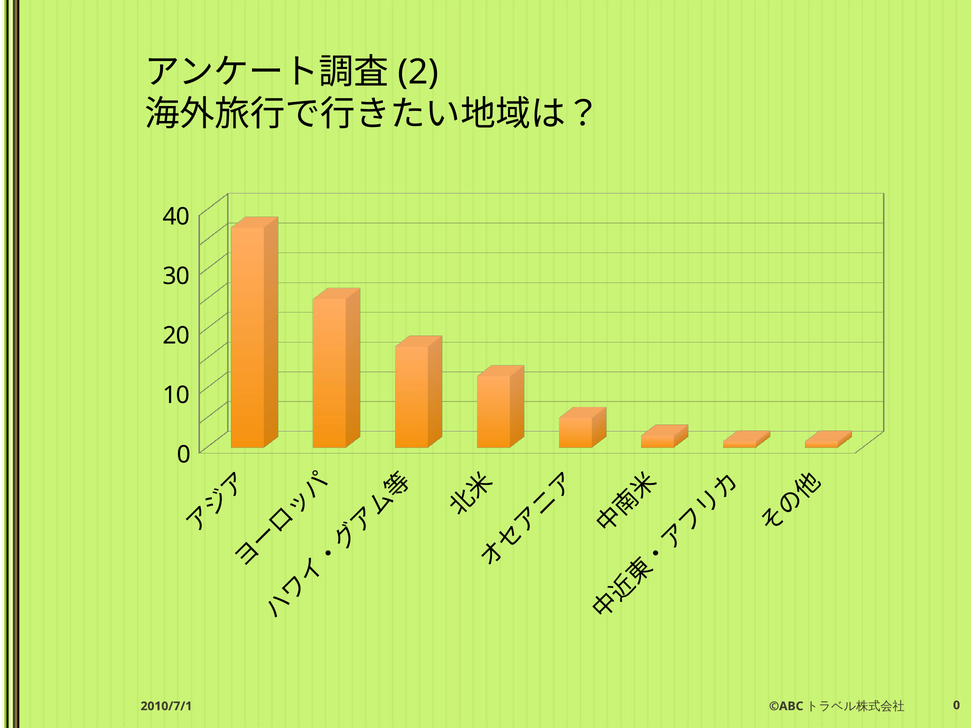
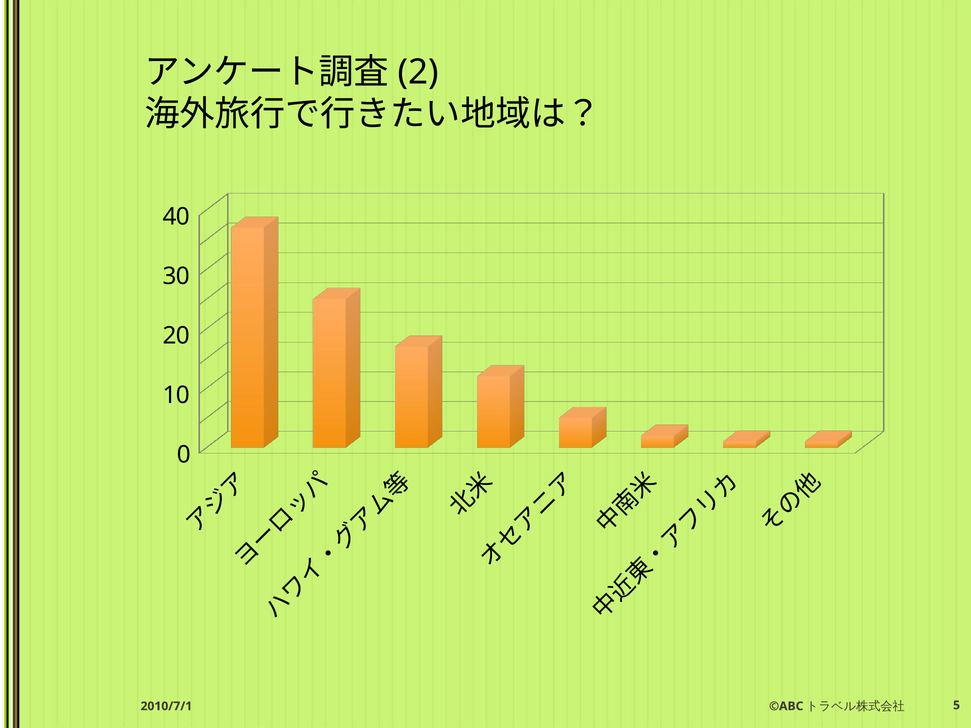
0 at (957, 706): 0 -> 5
